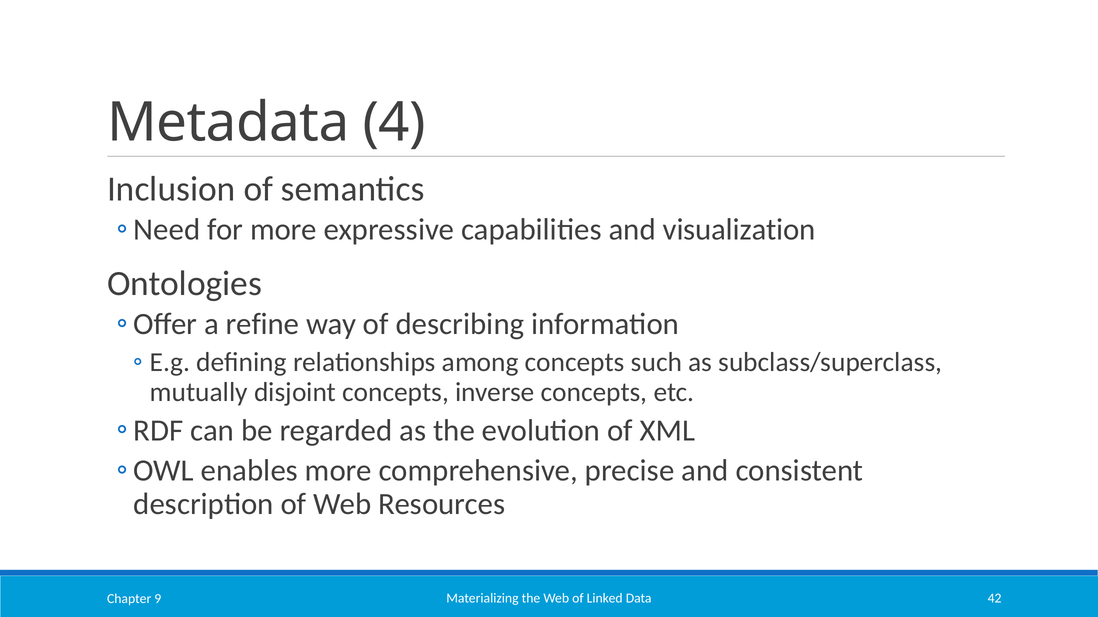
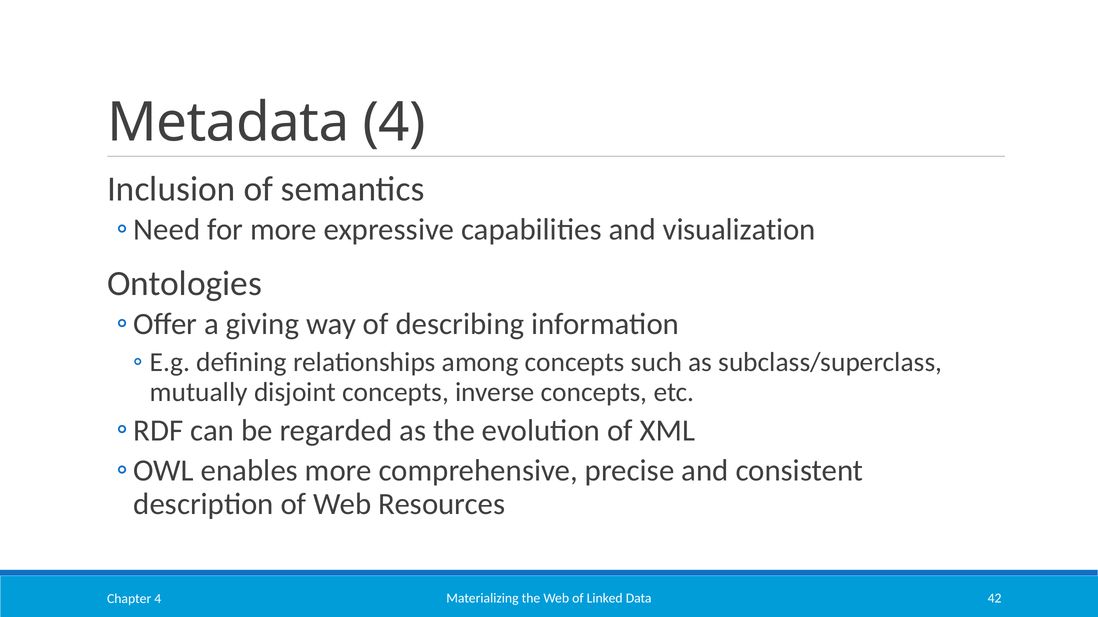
refine: refine -> giving
Chapter 9: 9 -> 4
